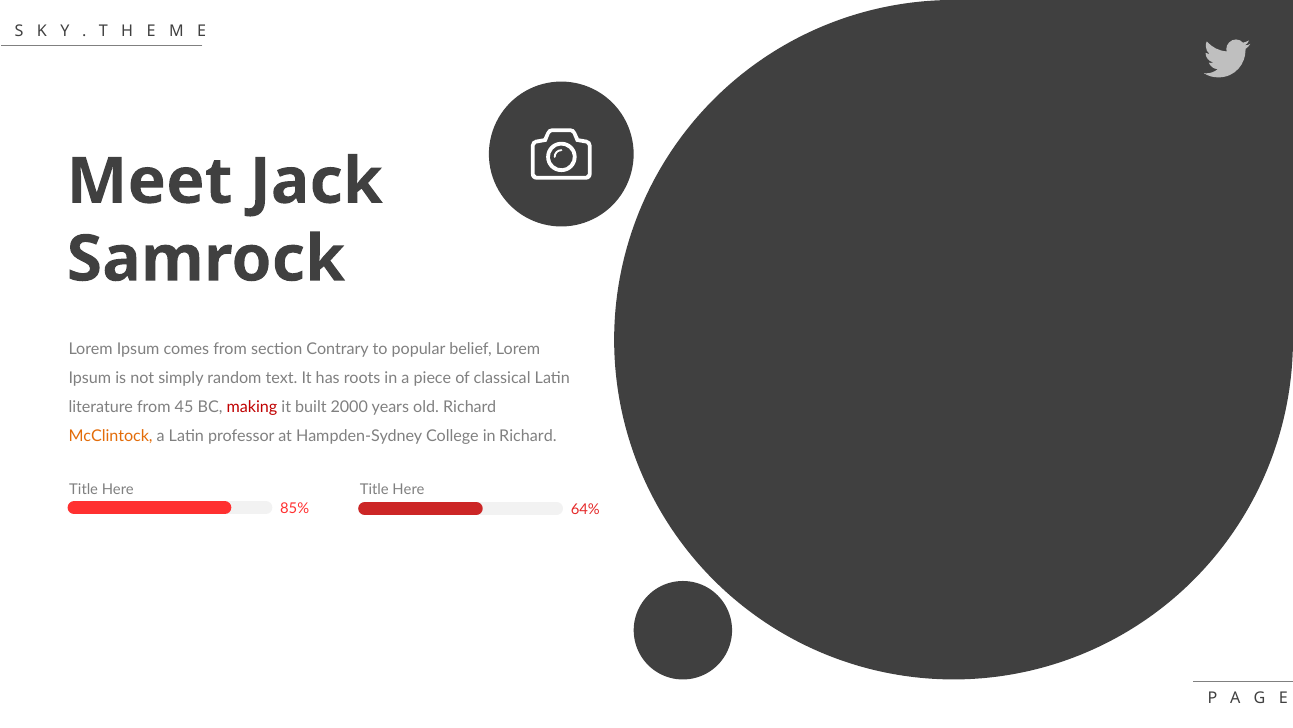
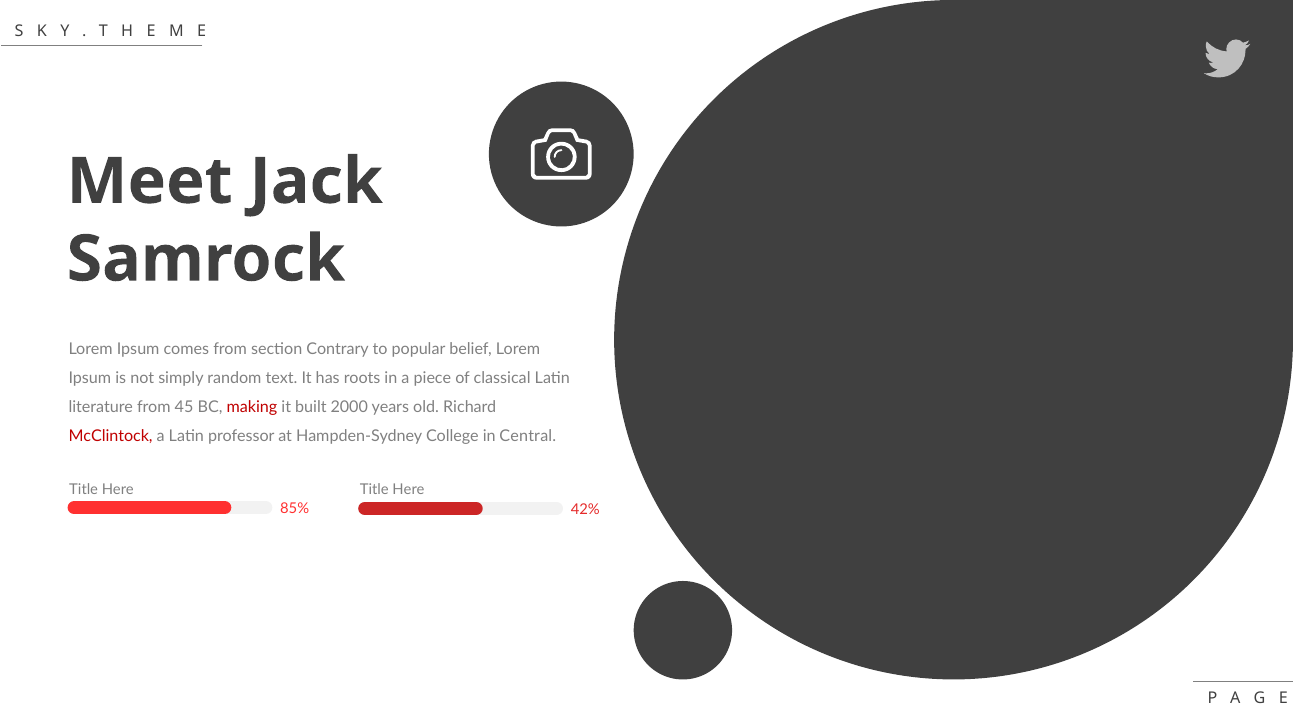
McClintock colour: orange -> red
in Richard: Richard -> Central
64%: 64% -> 42%
